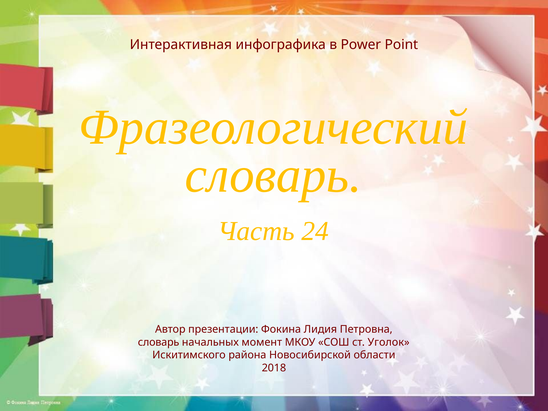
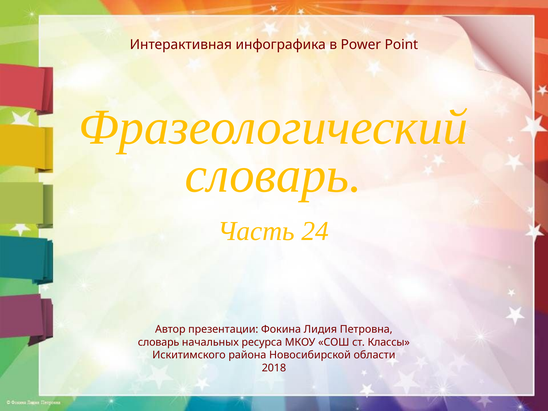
момент: момент -> ресурса
Уголок: Уголок -> Классы
